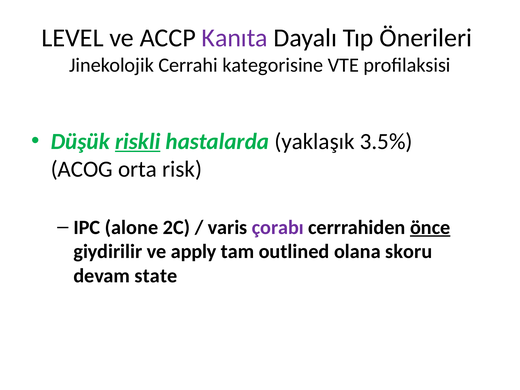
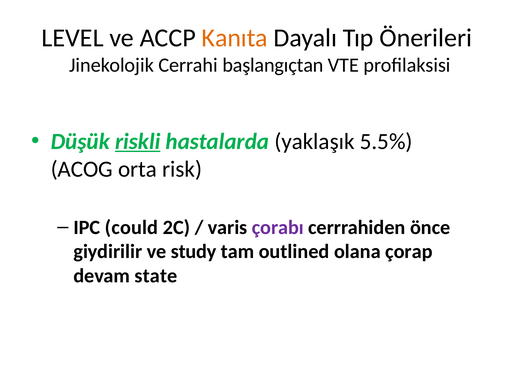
Kanıta colour: purple -> orange
kategorisine: kategorisine -> başlangıçtan
3.5%: 3.5% -> 5.5%
alone: alone -> could
önce underline: present -> none
apply: apply -> study
skoru: skoru -> çorap
